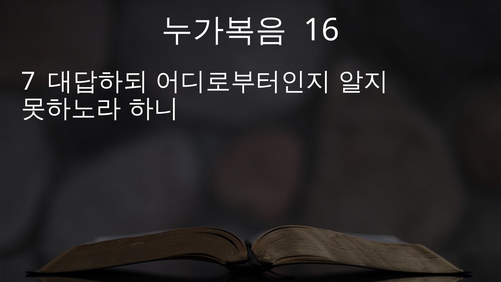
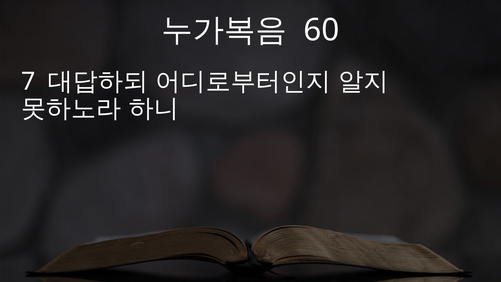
16: 16 -> 60
